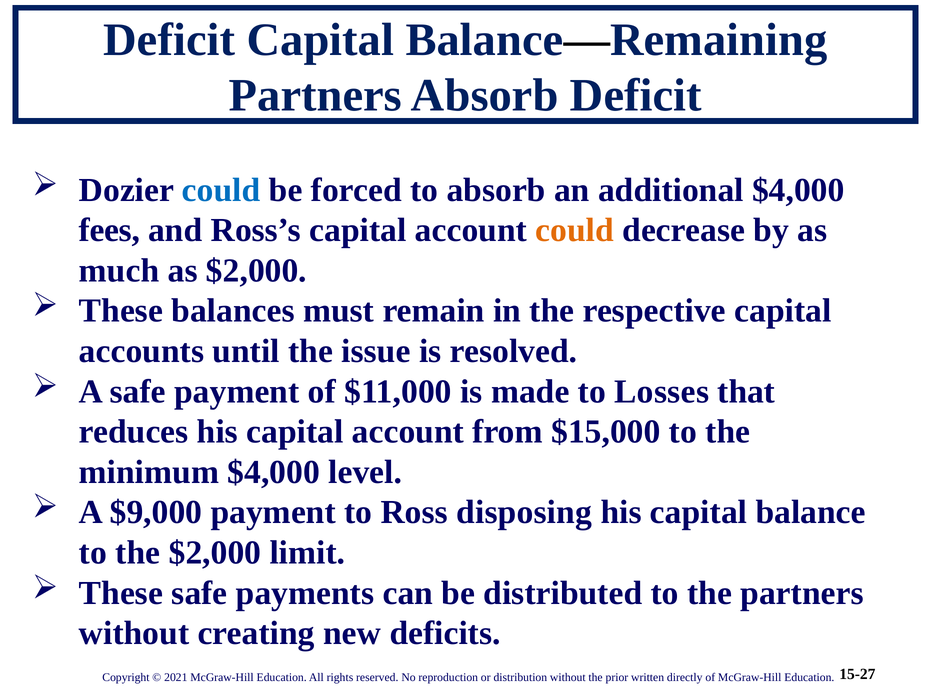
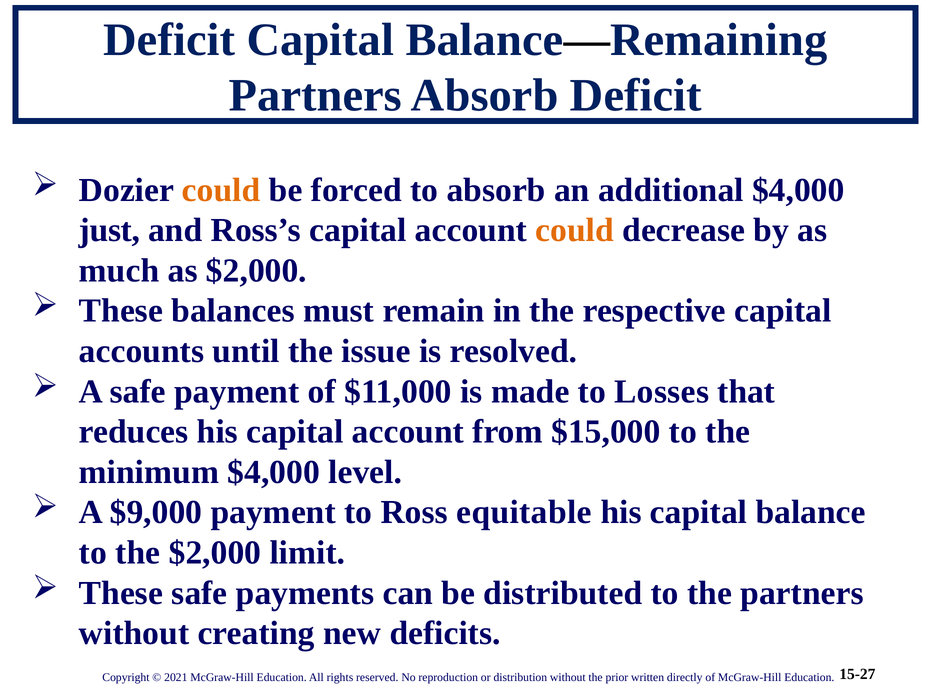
could at (221, 190) colour: blue -> orange
fees: fees -> just
disposing: disposing -> equitable
